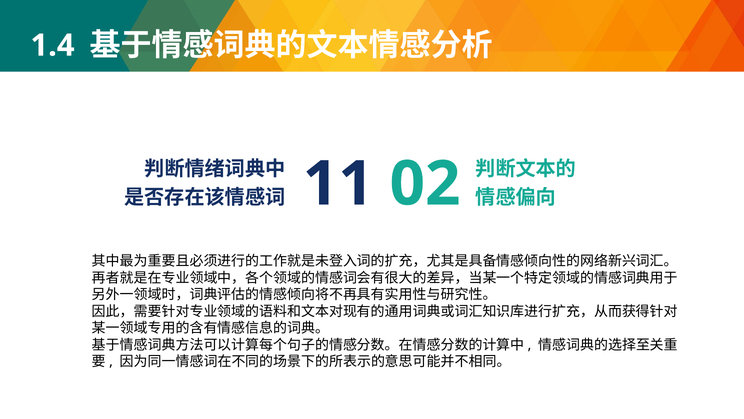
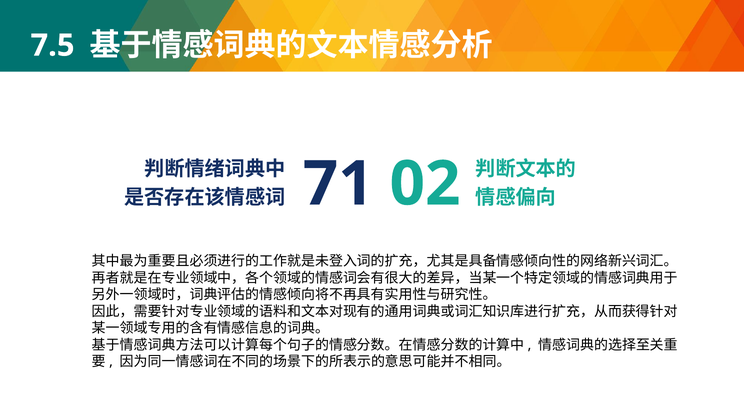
1.4: 1.4 -> 7.5
11: 11 -> 71
